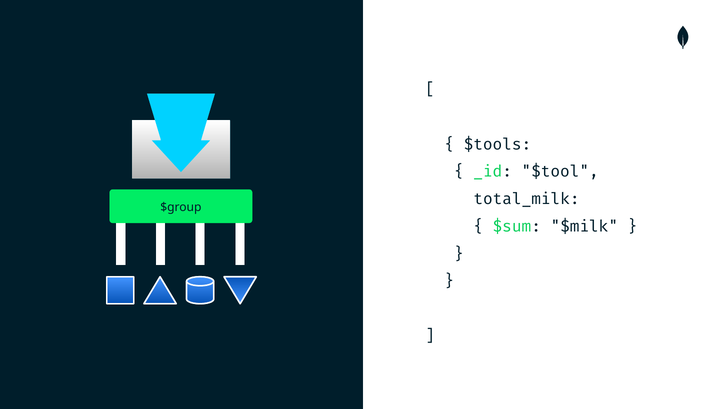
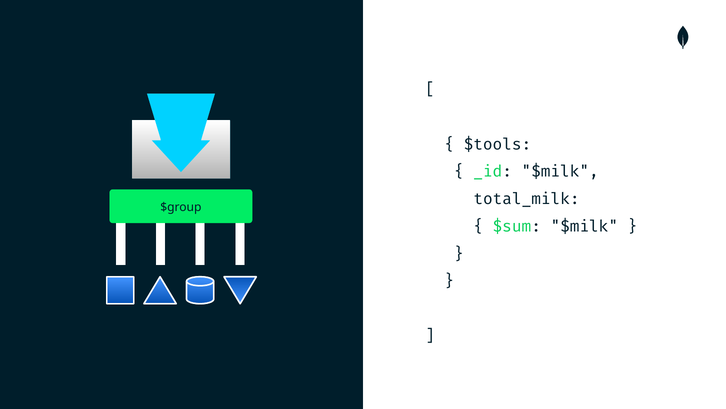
_id $tool: $tool -> $milk
